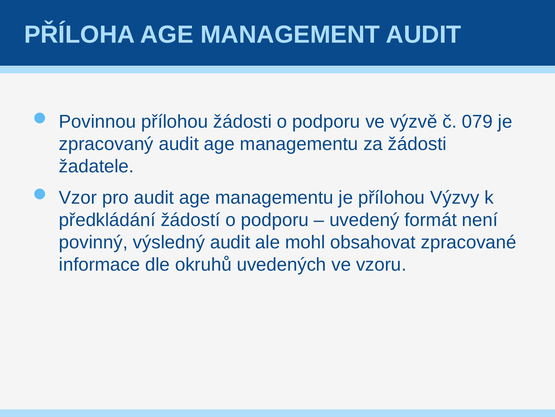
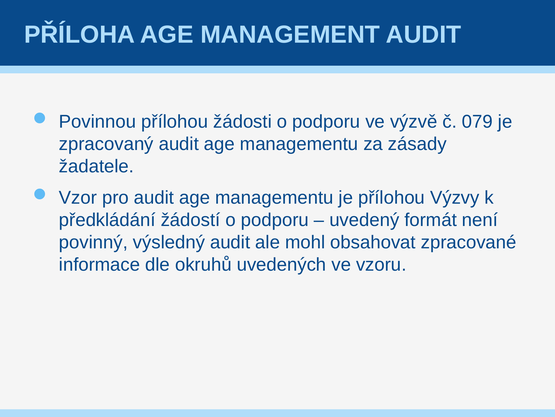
za žádosti: žádosti -> zásady
